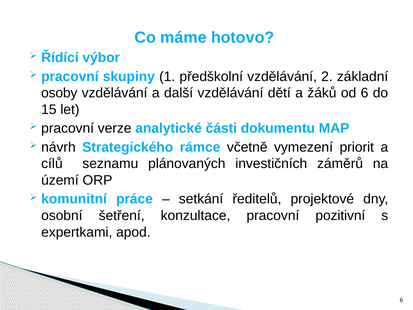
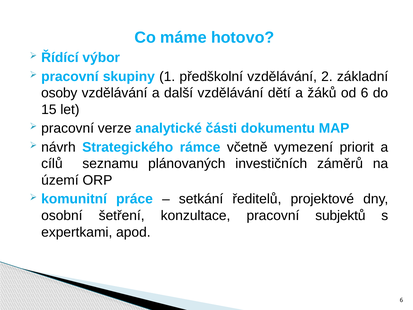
pozitivní: pozitivní -> subjektů
